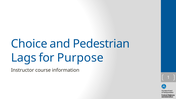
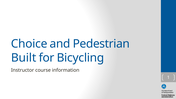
Lags: Lags -> Built
Purpose: Purpose -> Bicycling
